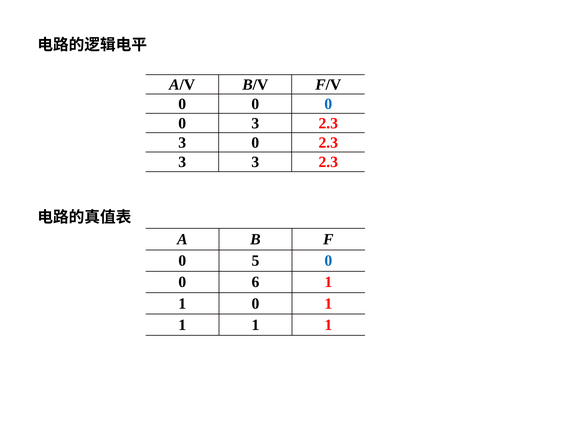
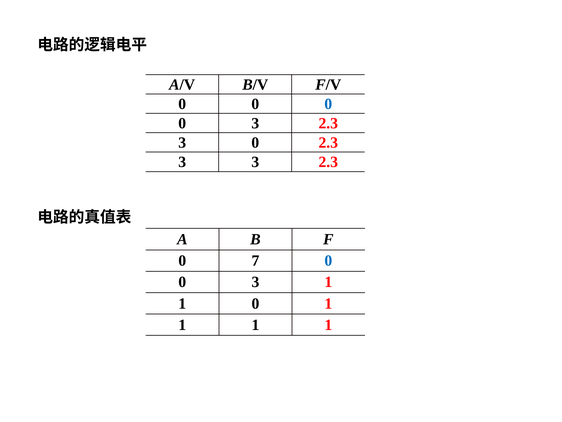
5: 5 -> 7
6 at (255, 282): 6 -> 3
